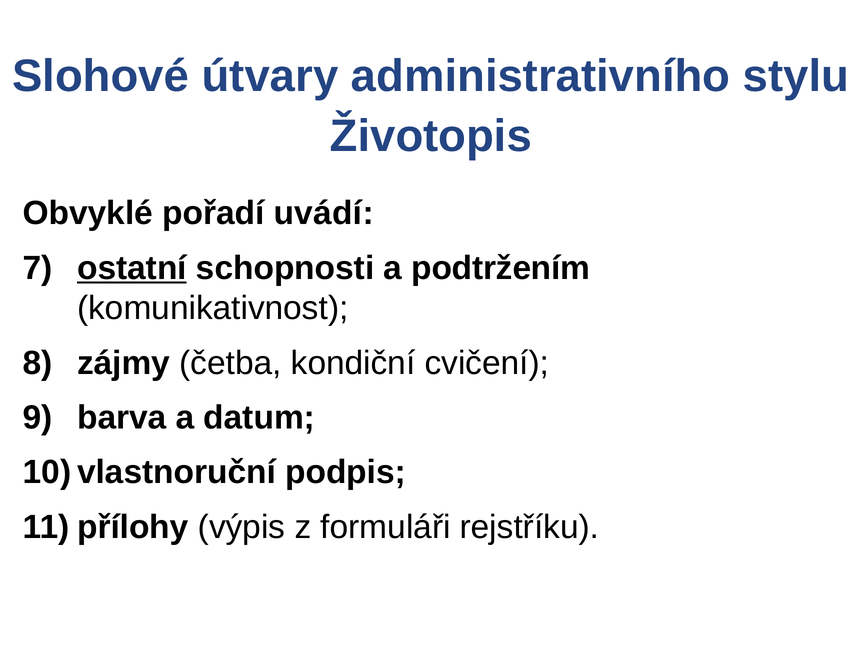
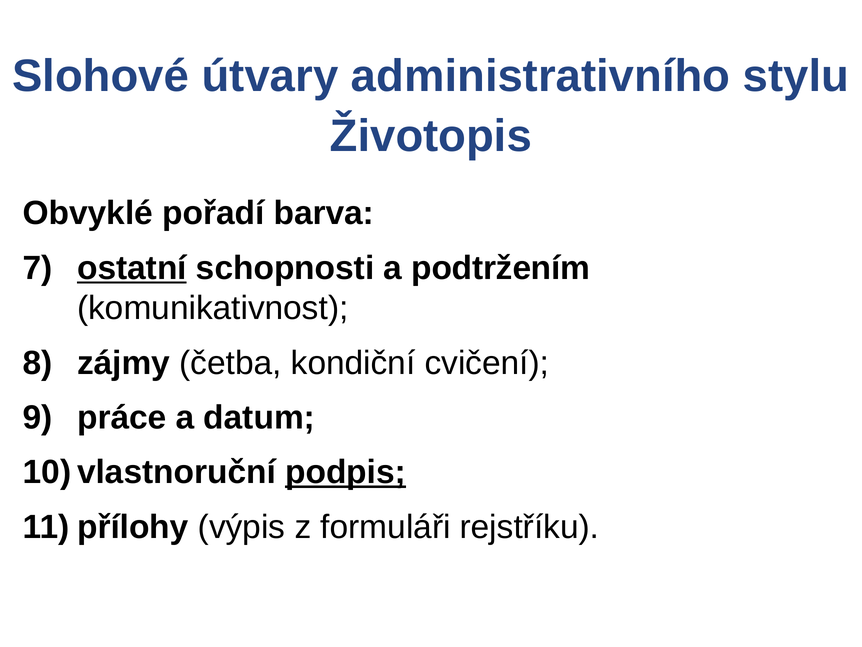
uvádí: uvádí -> barva
barva: barva -> práce
podpis underline: none -> present
